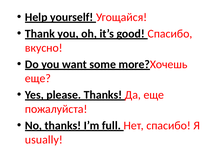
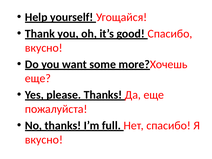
usually at (44, 140): usually -> вкусно
